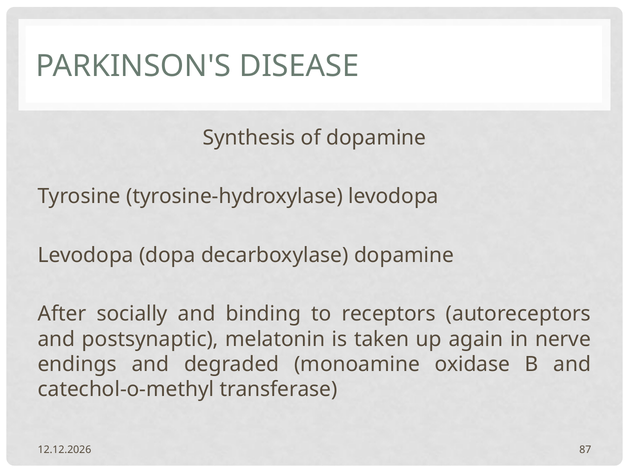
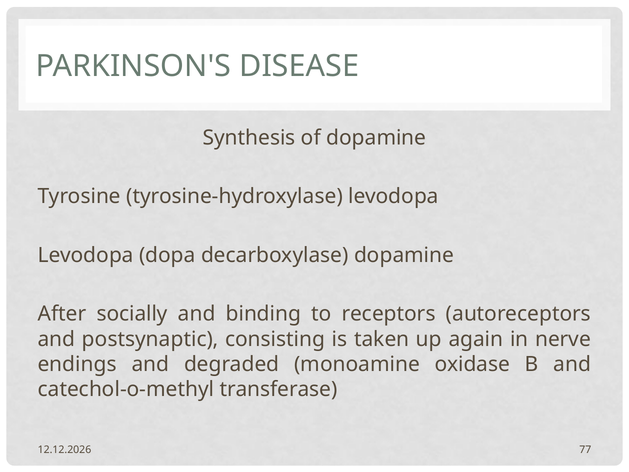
melatonin: melatonin -> consisting
87: 87 -> 77
